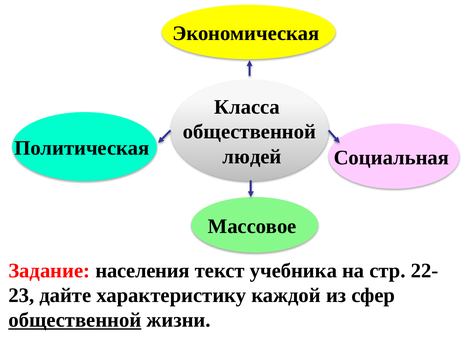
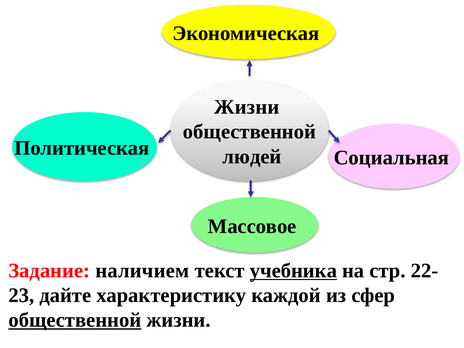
Класса at (247, 107): Класса -> Жизни
населения: населения -> наличием
учебника underline: none -> present
